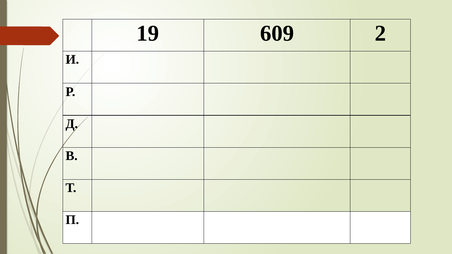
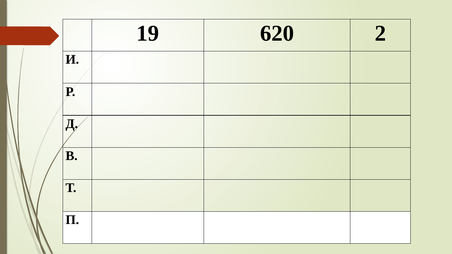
609: 609 -> 620
